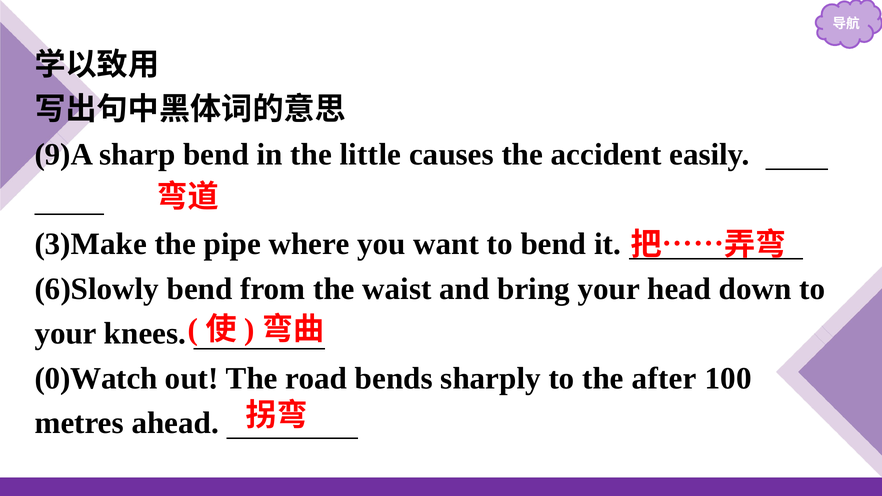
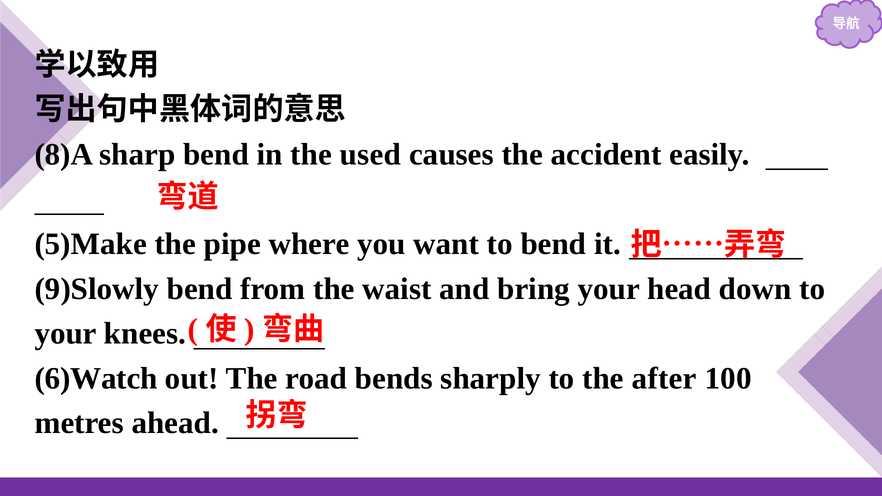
9)A: 9)A -> 8)A
little: little -> used
3)Make: 3)Make -> 5)Make
6)Slowly: 6)Slowly -> 9)Slowly
0)Watch: 0)Watch -> 6)Watch
